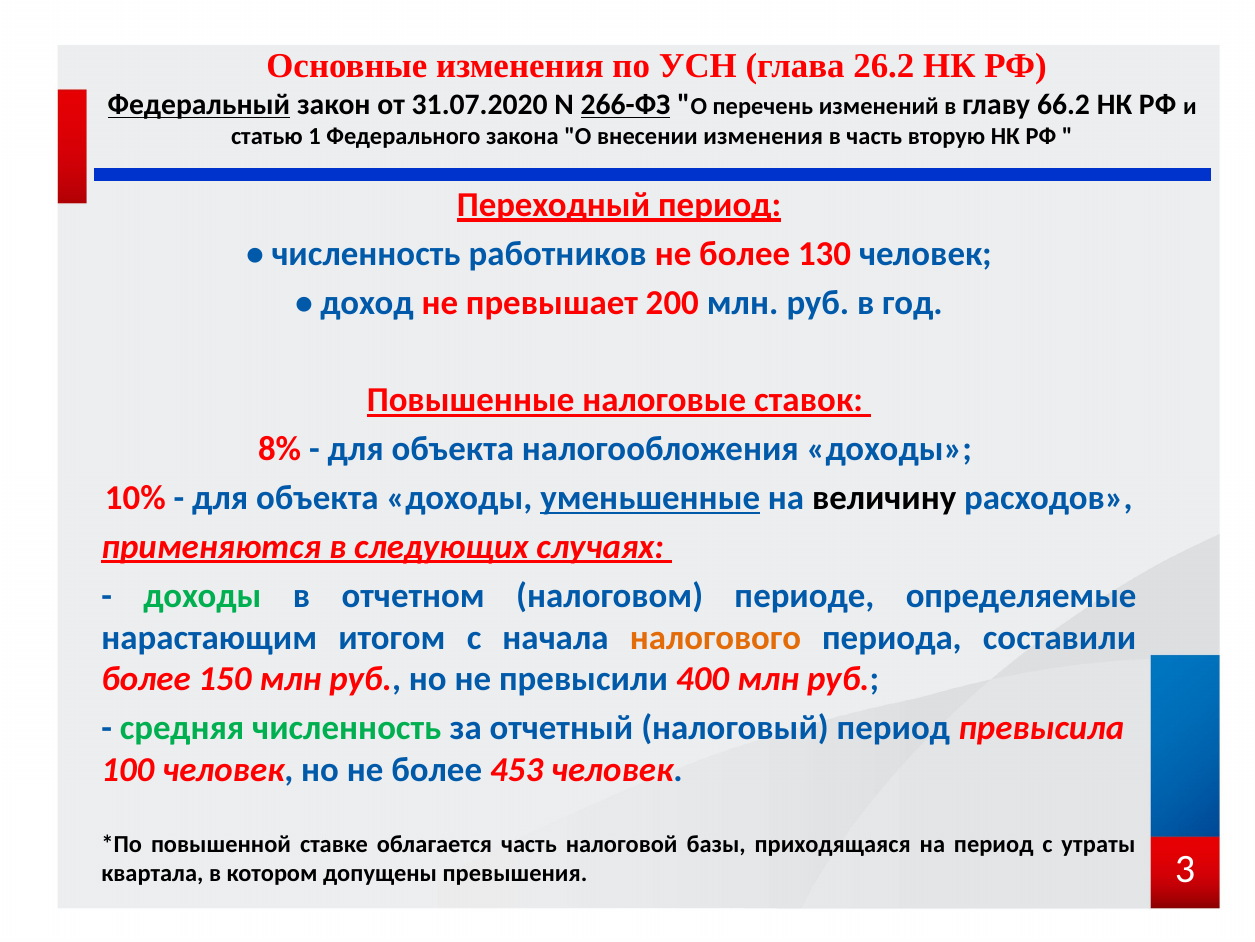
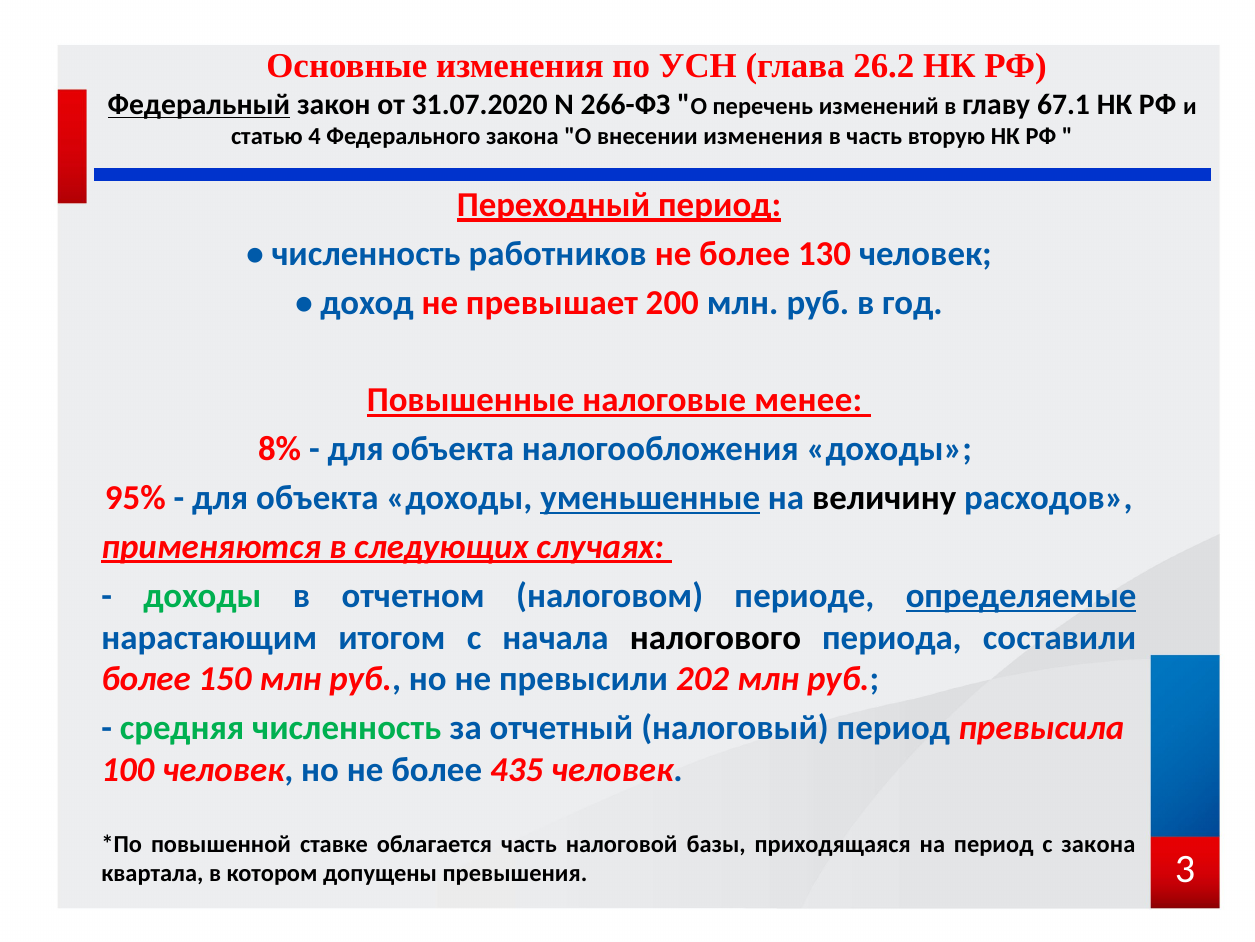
266-ФЗ underline: present -> none
66.2: 66.2 -> 67.1
1: 1 -> 4
ставок: ставок -> менее
10%: 10% -> 95%
определяемые underline: none -> present
налогового colour: orange -> black
400: 400 -> 202
453: 453 -> 435
с утраты: утраты -> закона
